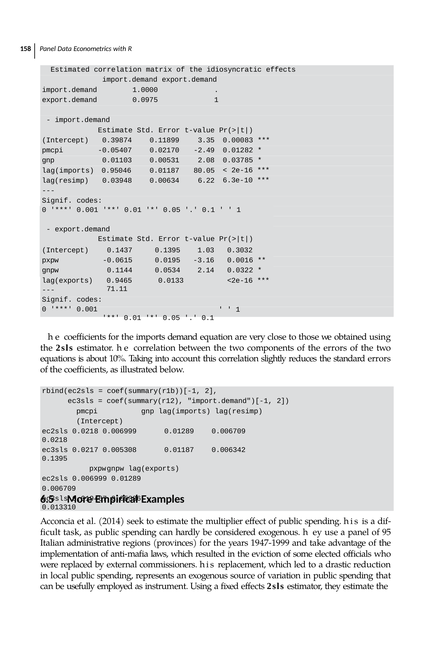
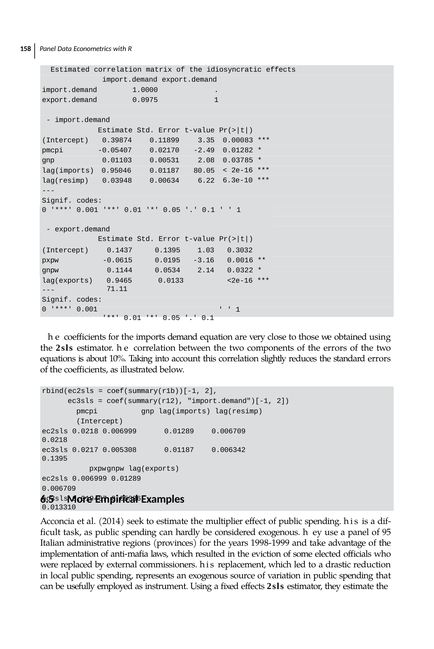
1947-1999: 1947-1999 -> 1998-1999
